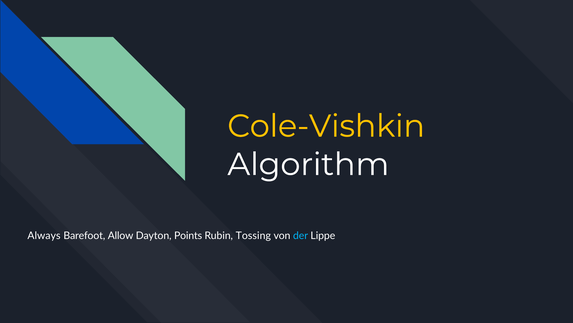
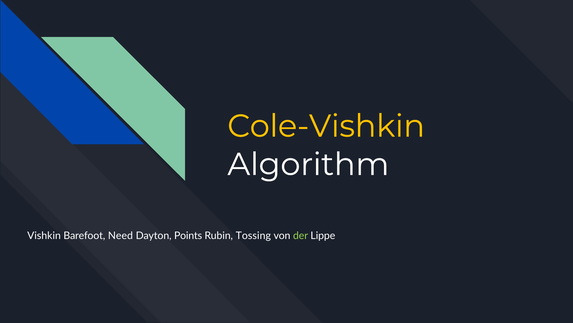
Always: Always -> Vishkin
Allow: Allow -> Need
der colour: light blue -> light green
